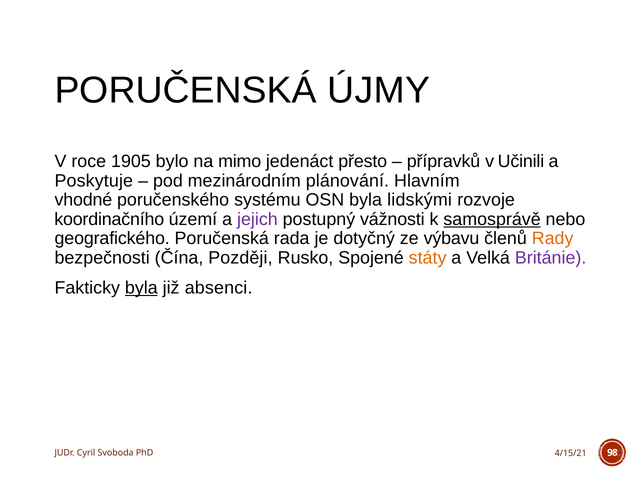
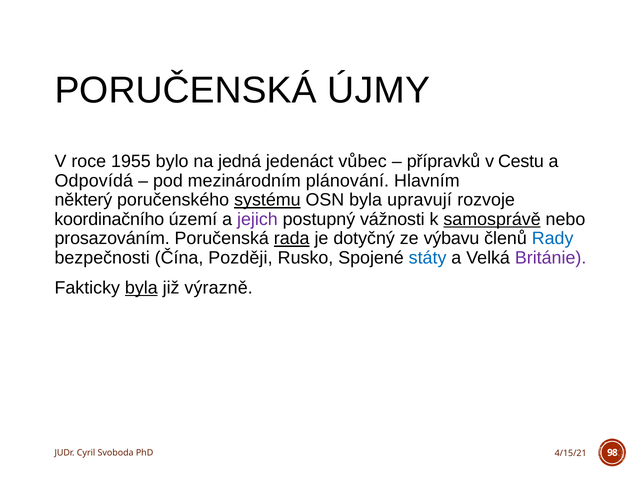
1905: 1905 -> 1955
mimo: mimo -> jedná
přesto: přesto -> vůbec
Učinili: Učinili -> Cestu
Poskytuje: Poskytuje -> Odpovídá
vhodné: vhodné -> některý
systému underline: none -> present
lidskými: lidskými -> upravují
geografického: geografického -> prosazováním
rada underline: none -> present
Rady colour: orange -> blue
státy colour: orange -> blue
absenci: absenci -> výrazně
